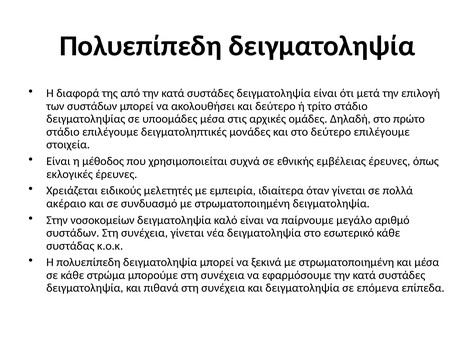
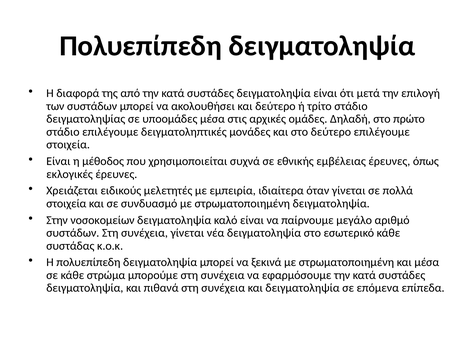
ακέραιο at (66, 204): ακέραιο -> στοιχεία
